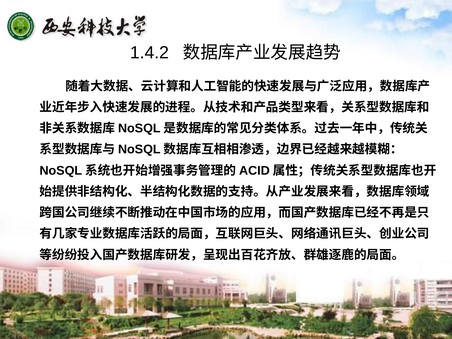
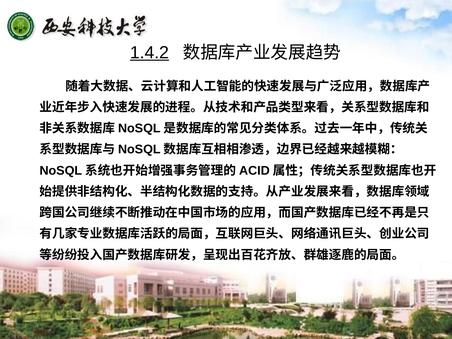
1.4.2 underline: none -> present
